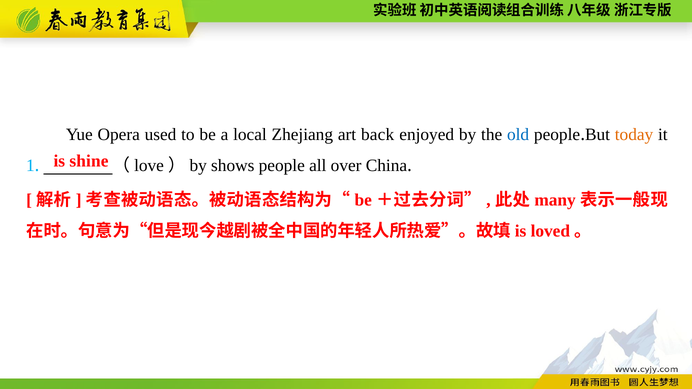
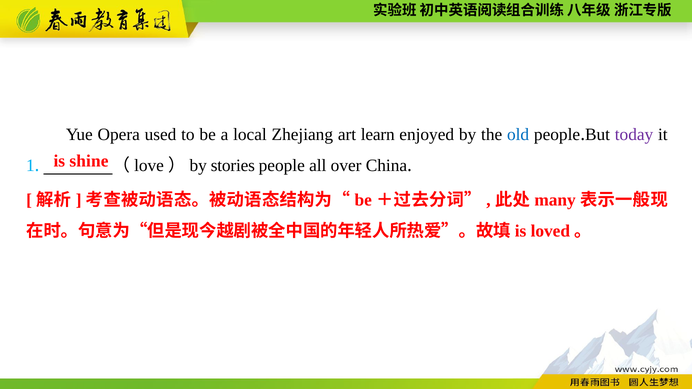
back: back -> learn
today colour: orange -> purple
shows: shows -> stories
